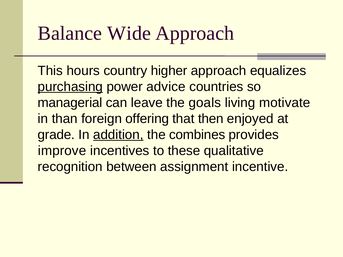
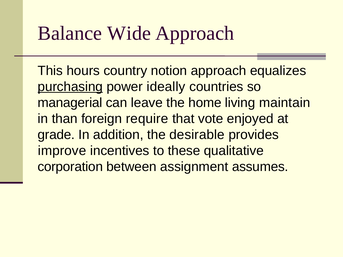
higher: higher -> notion
advice: advice -> ideally
goals: goals -> home
motivate: motivate -> maintain
offering: offering -> require
then: then -> vote
addition underline: present -> none
combines: combines -> desirable
recognition: recognition -> corporation
incentive: incentive -> assumes
